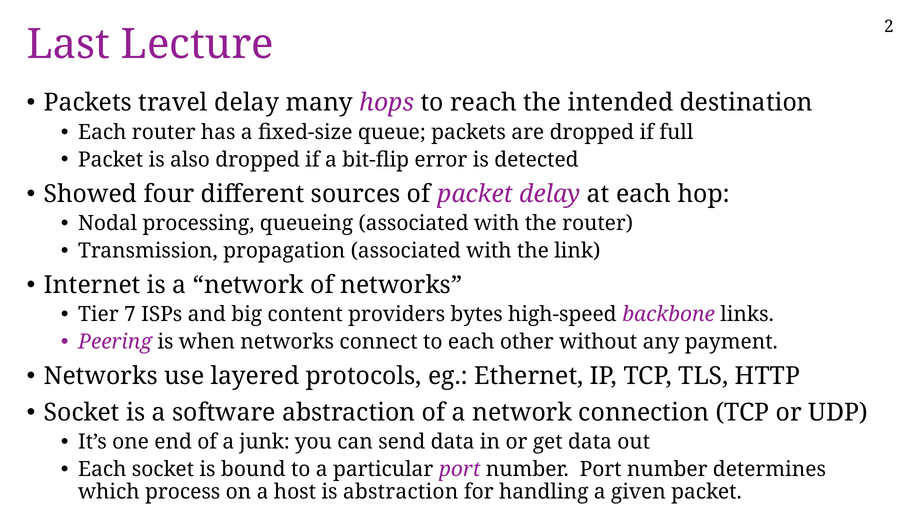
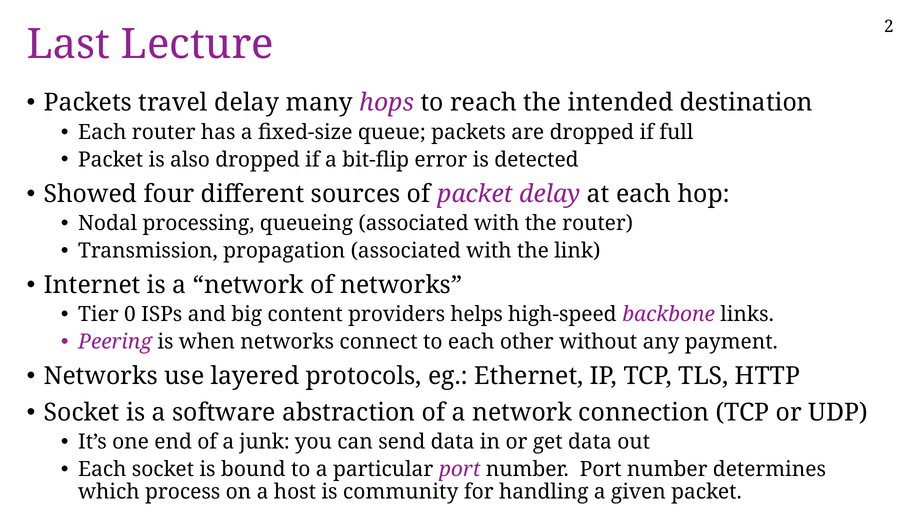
7: 7 -> 0
bytes: bytes -> helps
is abstraction: abstraction -> community
